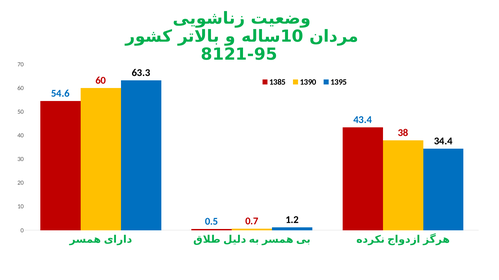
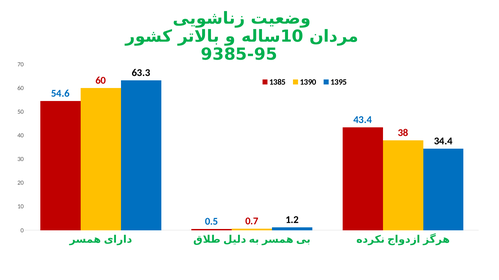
8121: 8121 -> 9385
